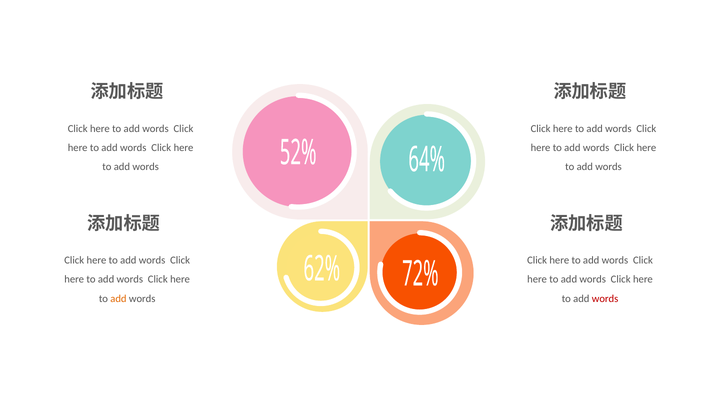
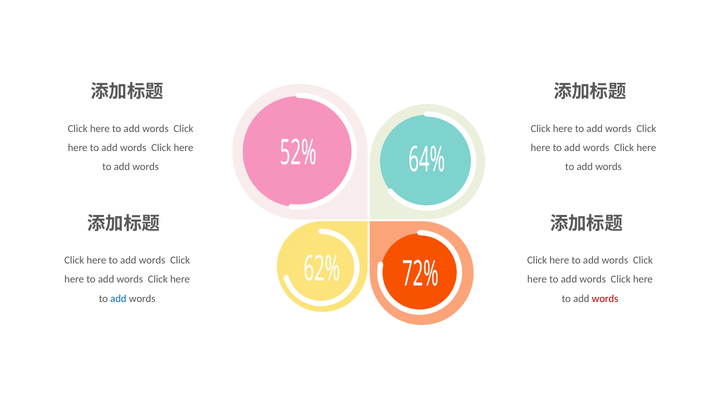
add at (118, 299) colour: orange -> blue
